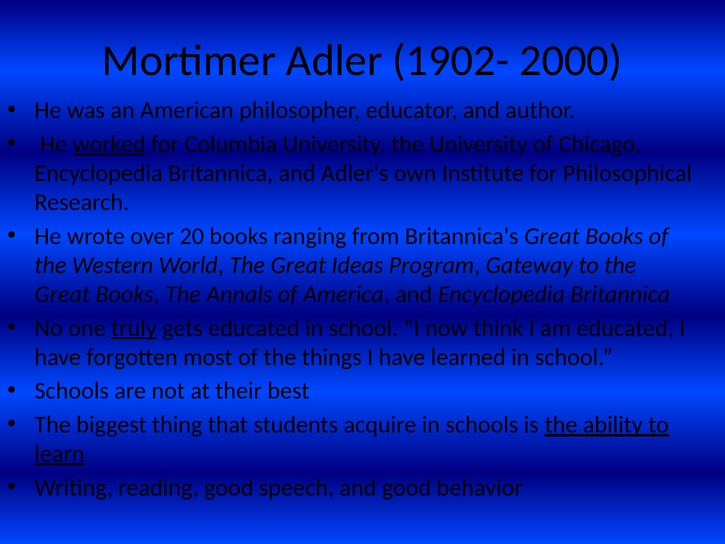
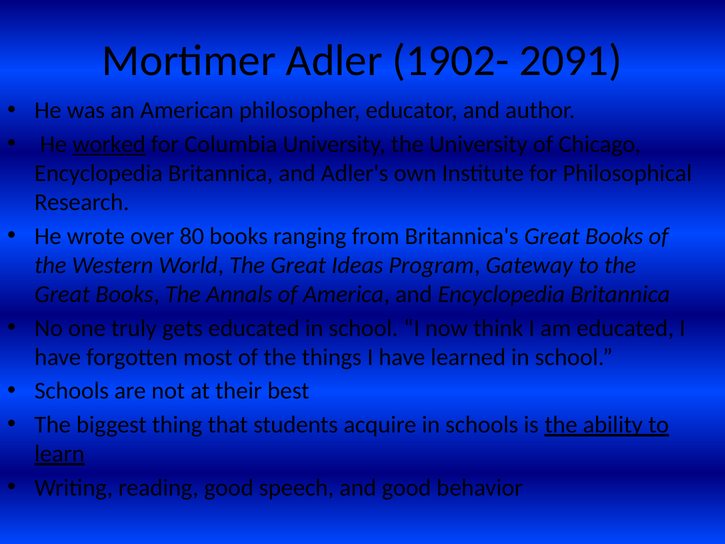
2000: 2000 -> 2091
20: 20 -> 80
truly underline: present -> none
